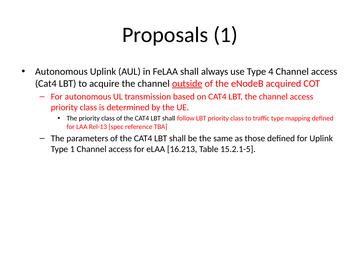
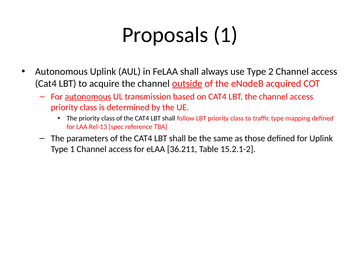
4: 4 -> 2
autonomous at (88, 97) underline: none -> present
16.213: 16.213 -> 36.211
15.2.1-5: 15.2.1-5 -> 15.2.1-2
